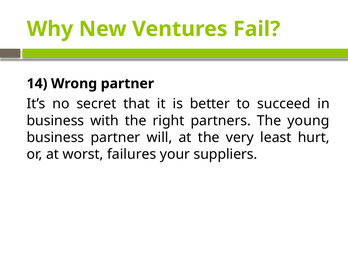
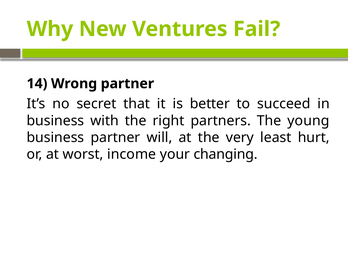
failures: failures -> income
suppliers: suppliers -> changing
